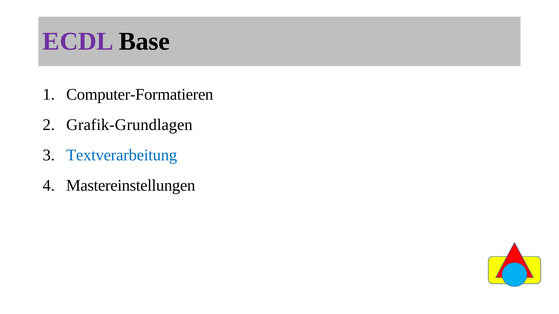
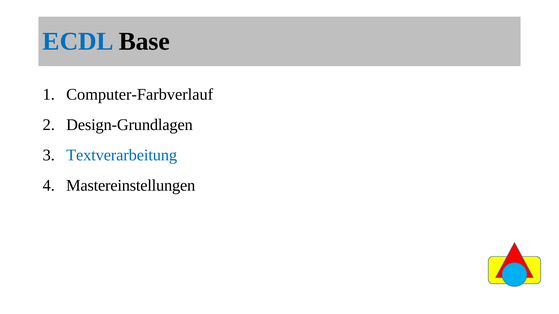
ECDL colour: purple -> blue
Computer-Formatieren: Computer-Formatieren -> Computer-Farbverlauf
Grafik-Grundlagen: Grafik-Grundlagen -> Design-Grundlagen
